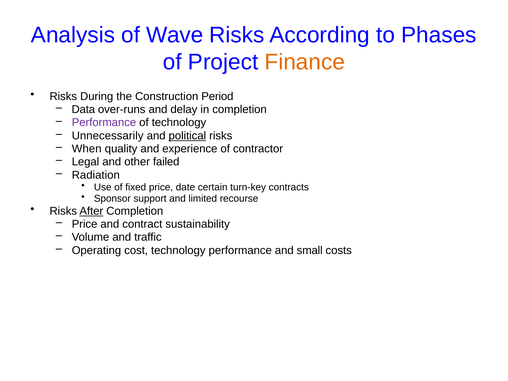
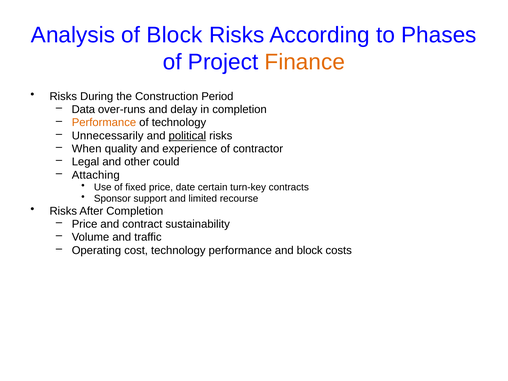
of Wave: Wave -> Block
Performance at (104, 123) colour: purple -> orange
failed: failed -> could
Radiation: Radiation -> Attaching
After underline: present -> none
and small: small -> block
